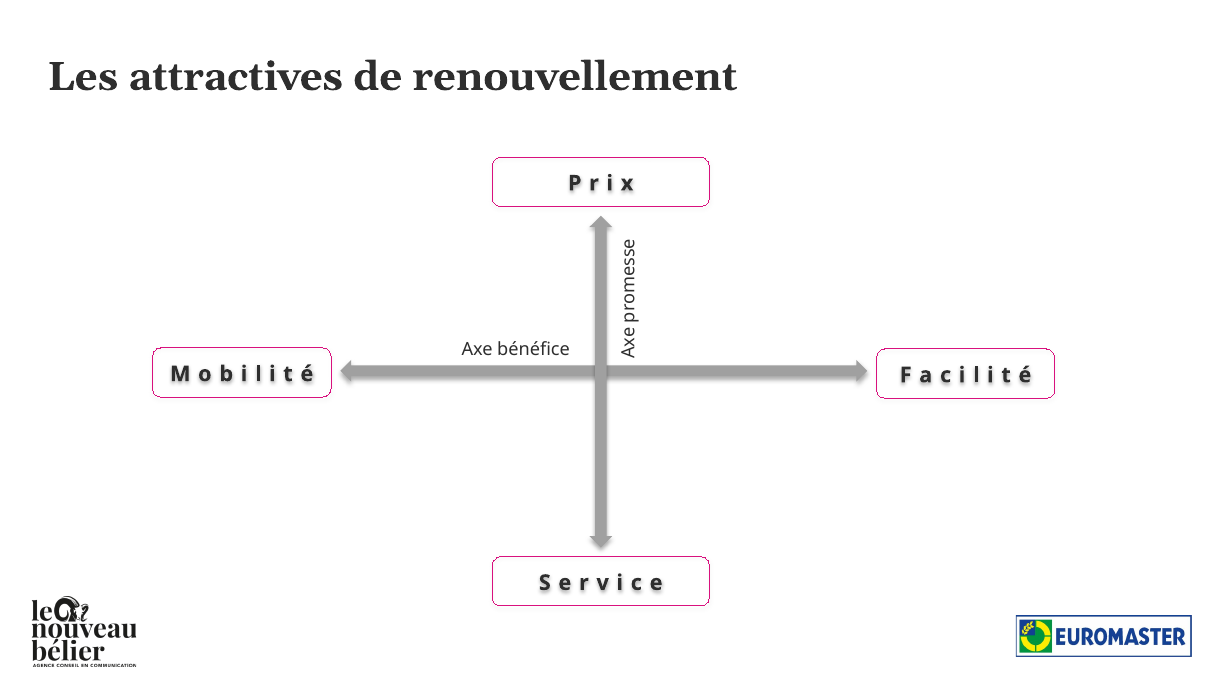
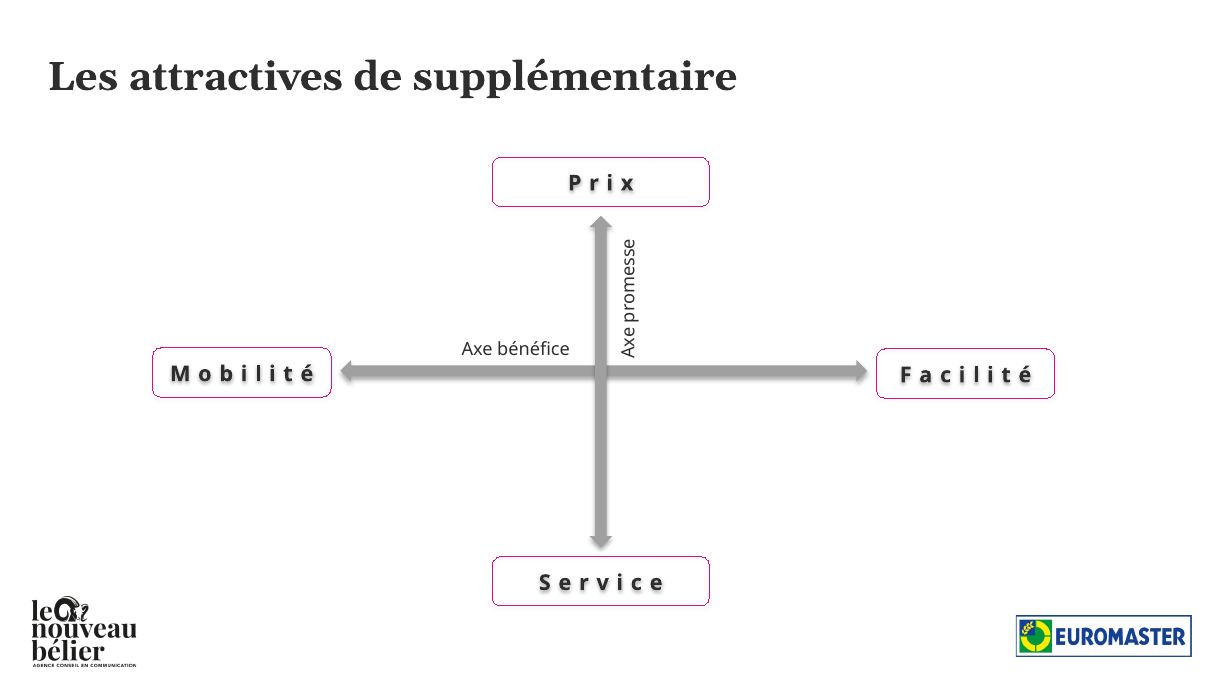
renouvellement: renouvellement -> supplémentaire
